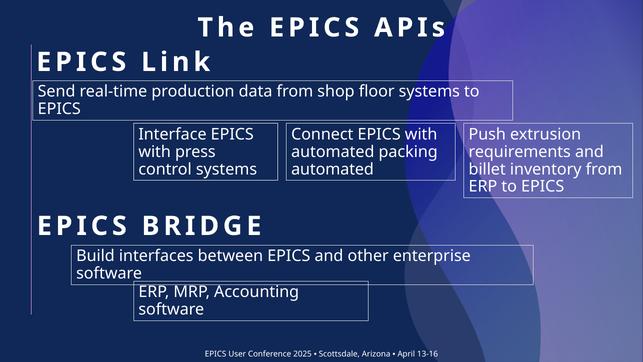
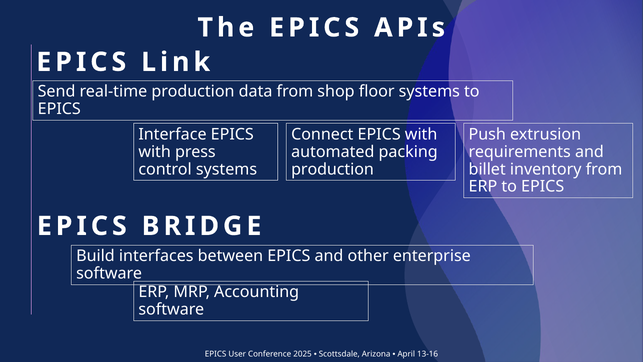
automated at (333, 169): automated -> production
